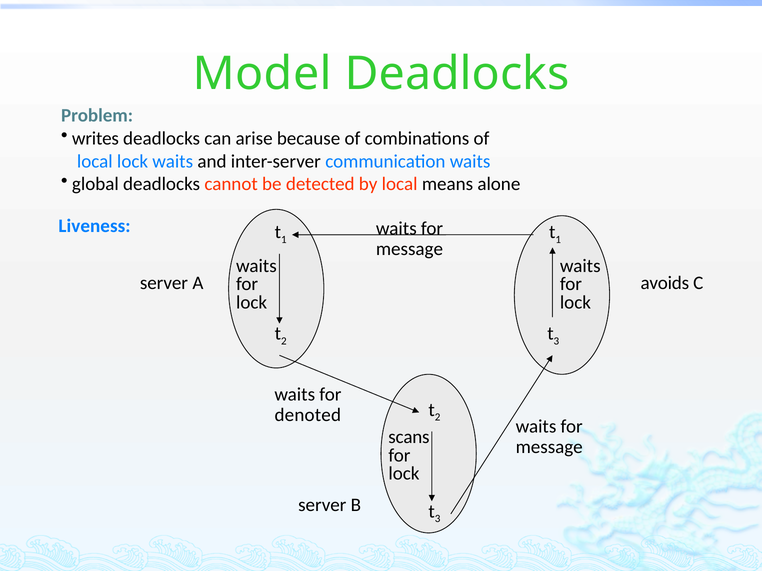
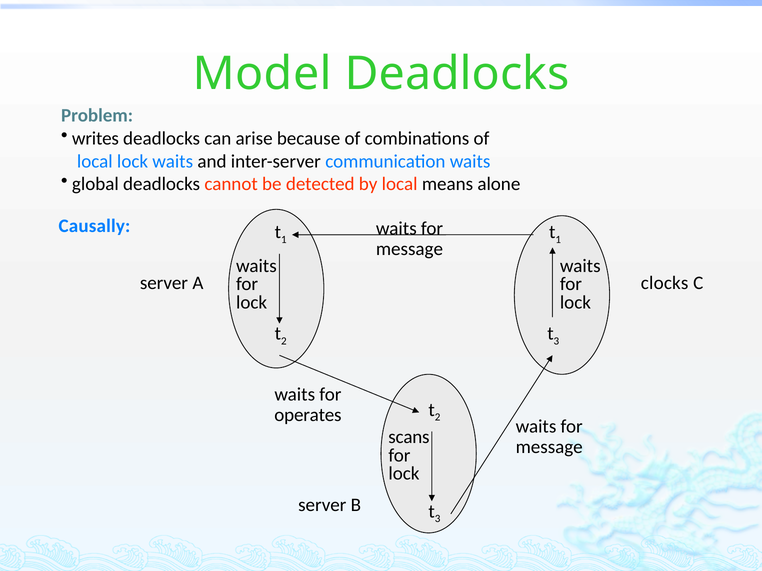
Liveness: Liveness -> Causally
avoids: avoids -> clocks
denoted: denoted -> operates
